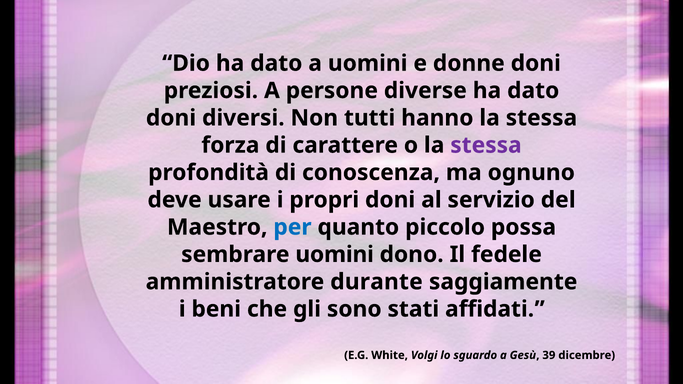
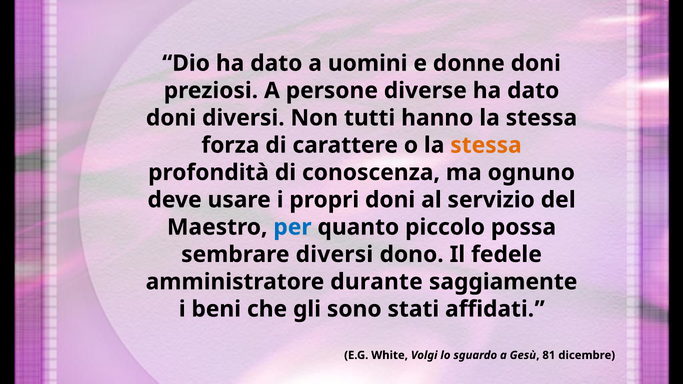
stessa at (486, 145) colour: purple -> orange
sembrare uomini: uomini -> diversi
39: 39 -> 81
